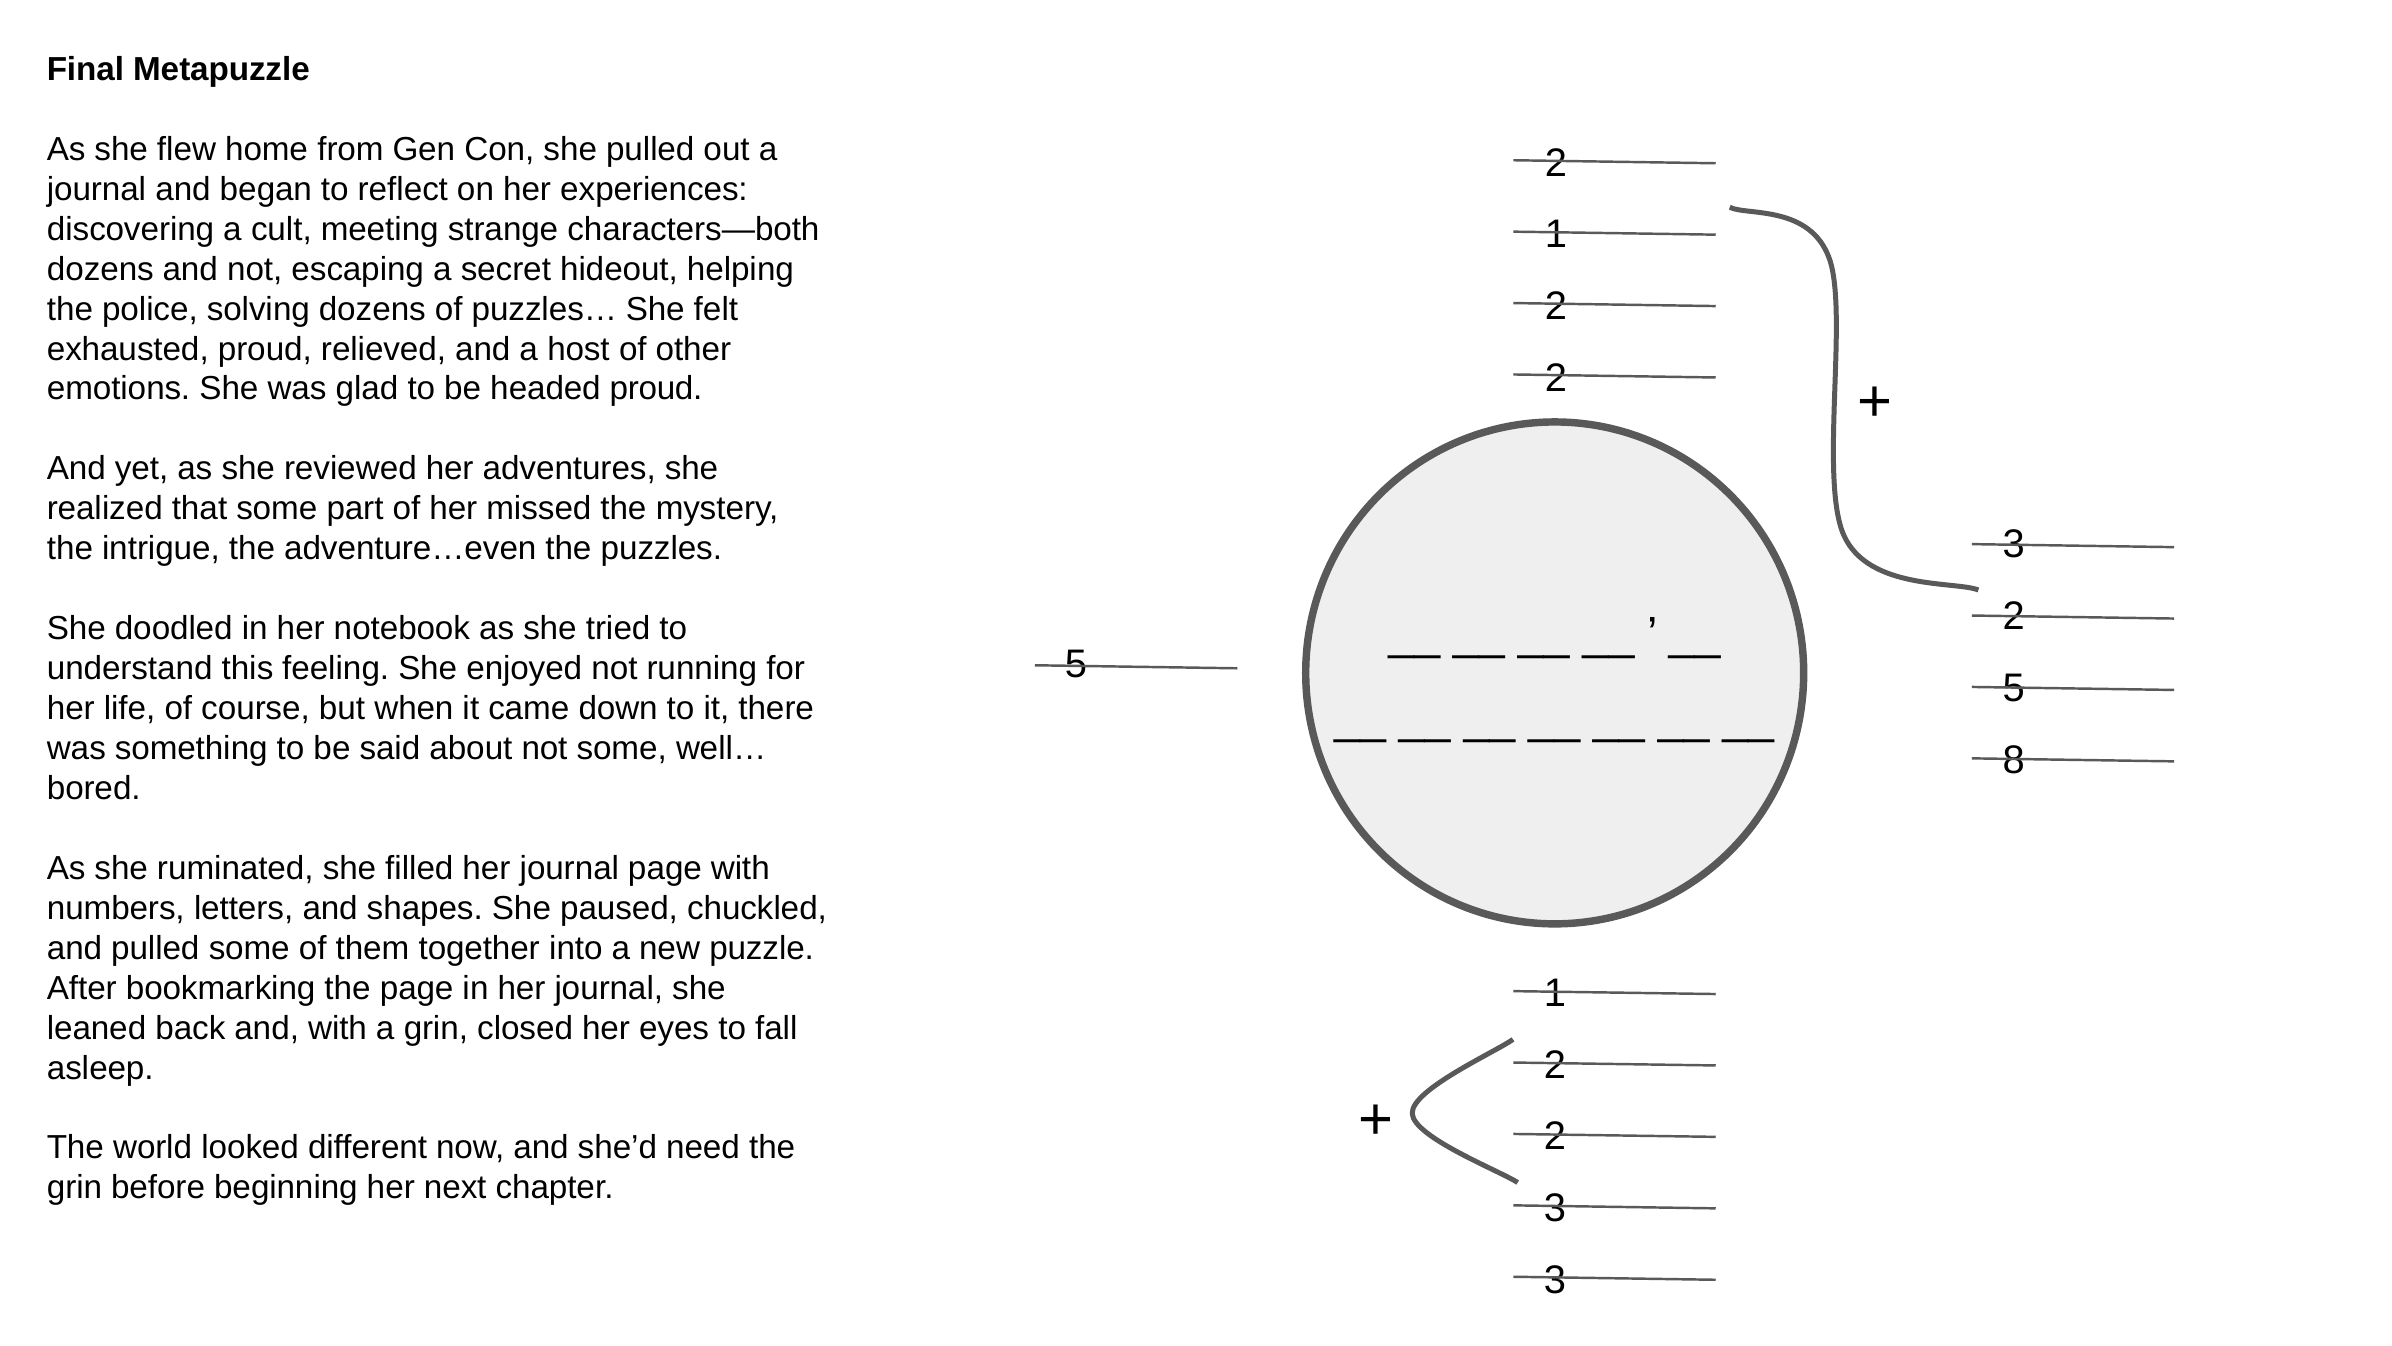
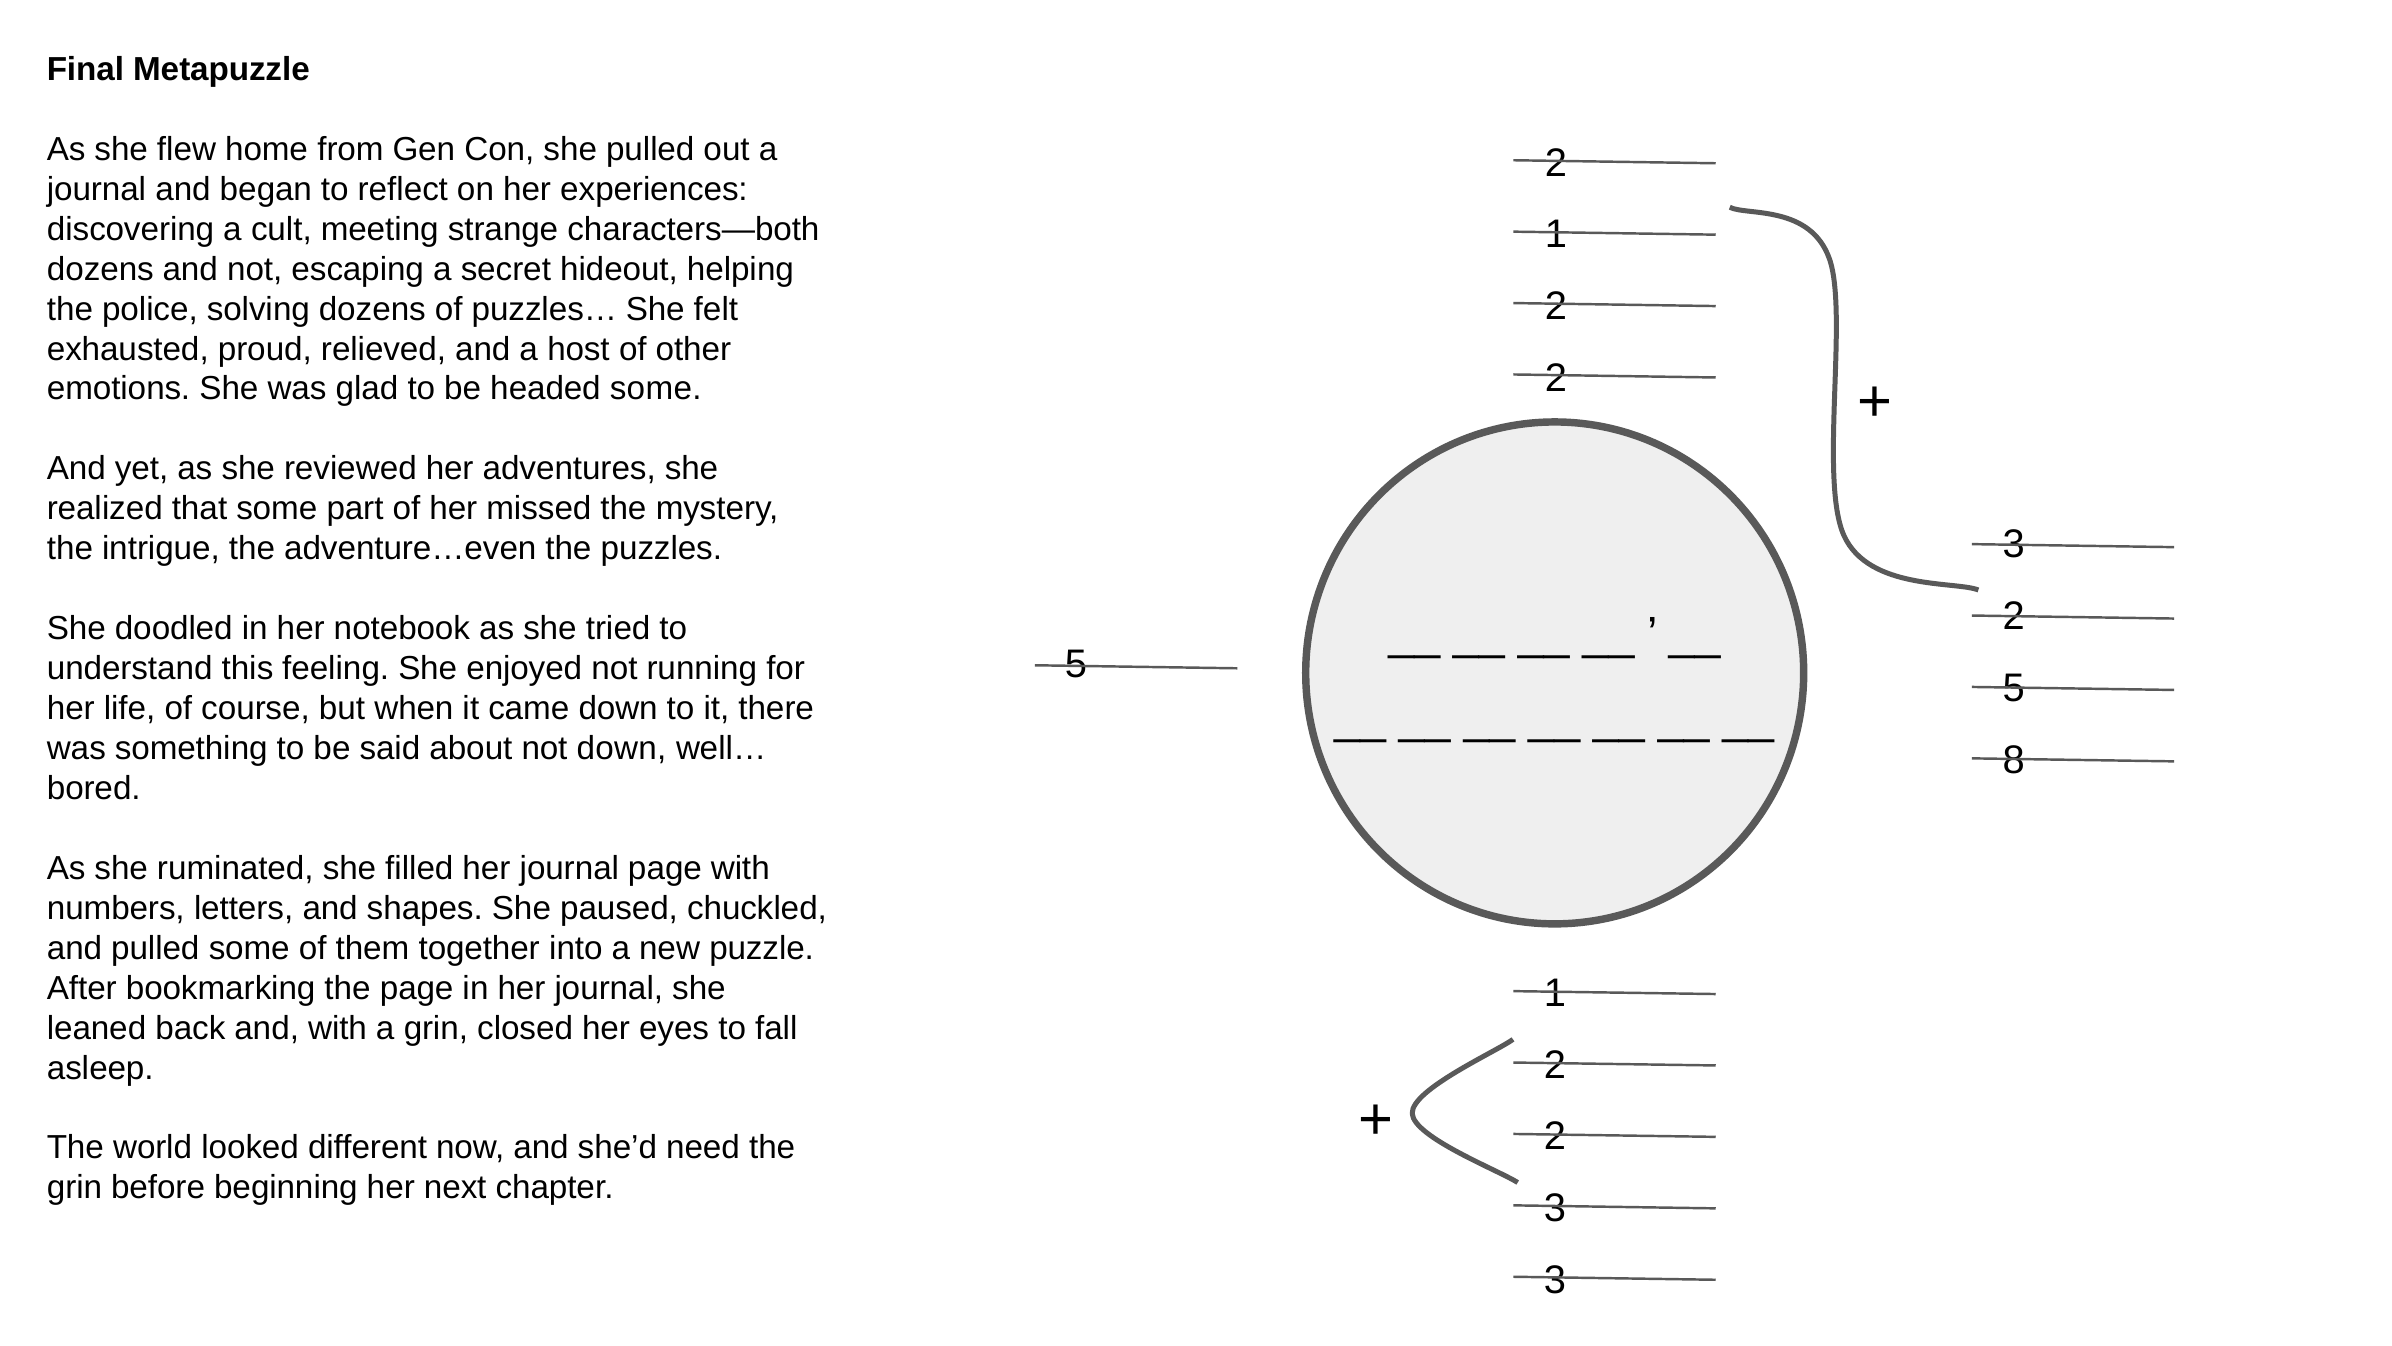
headed proud: proud -> some
not some: some -> down
